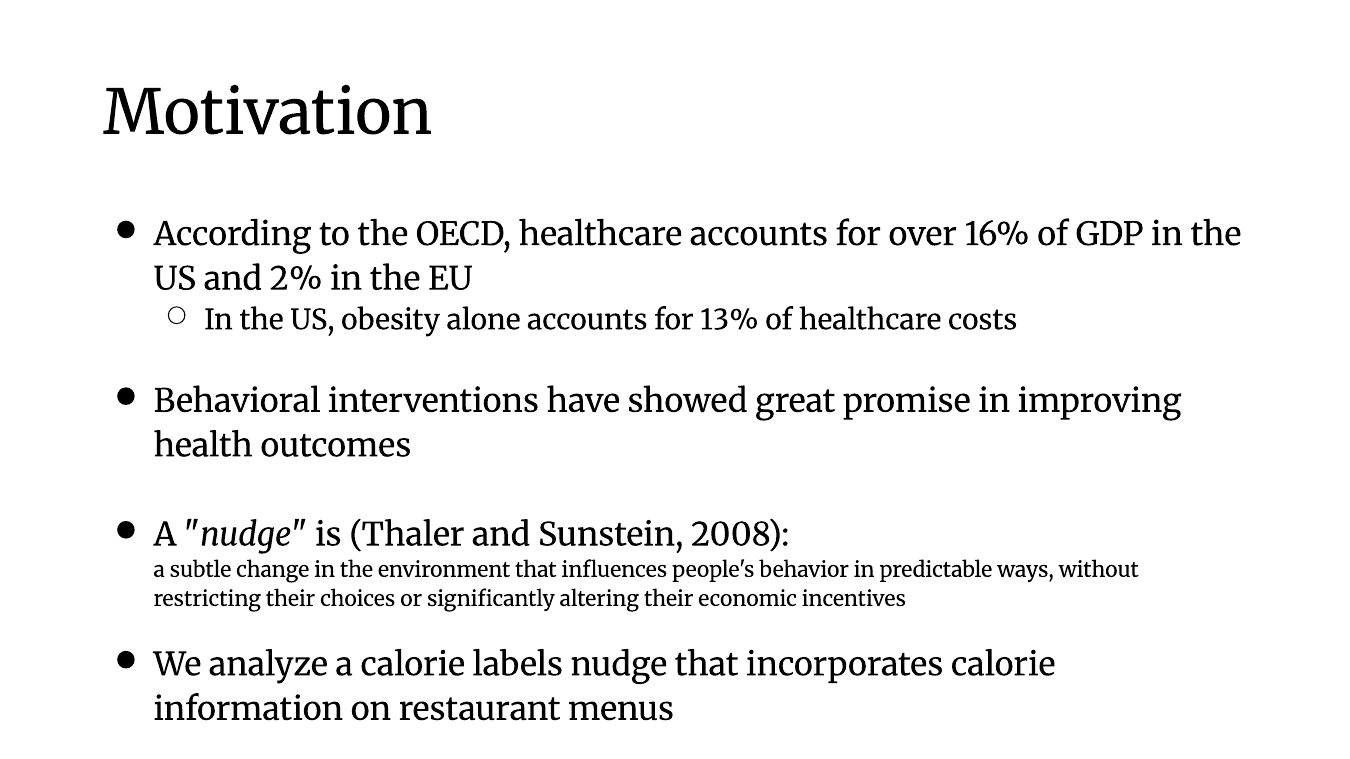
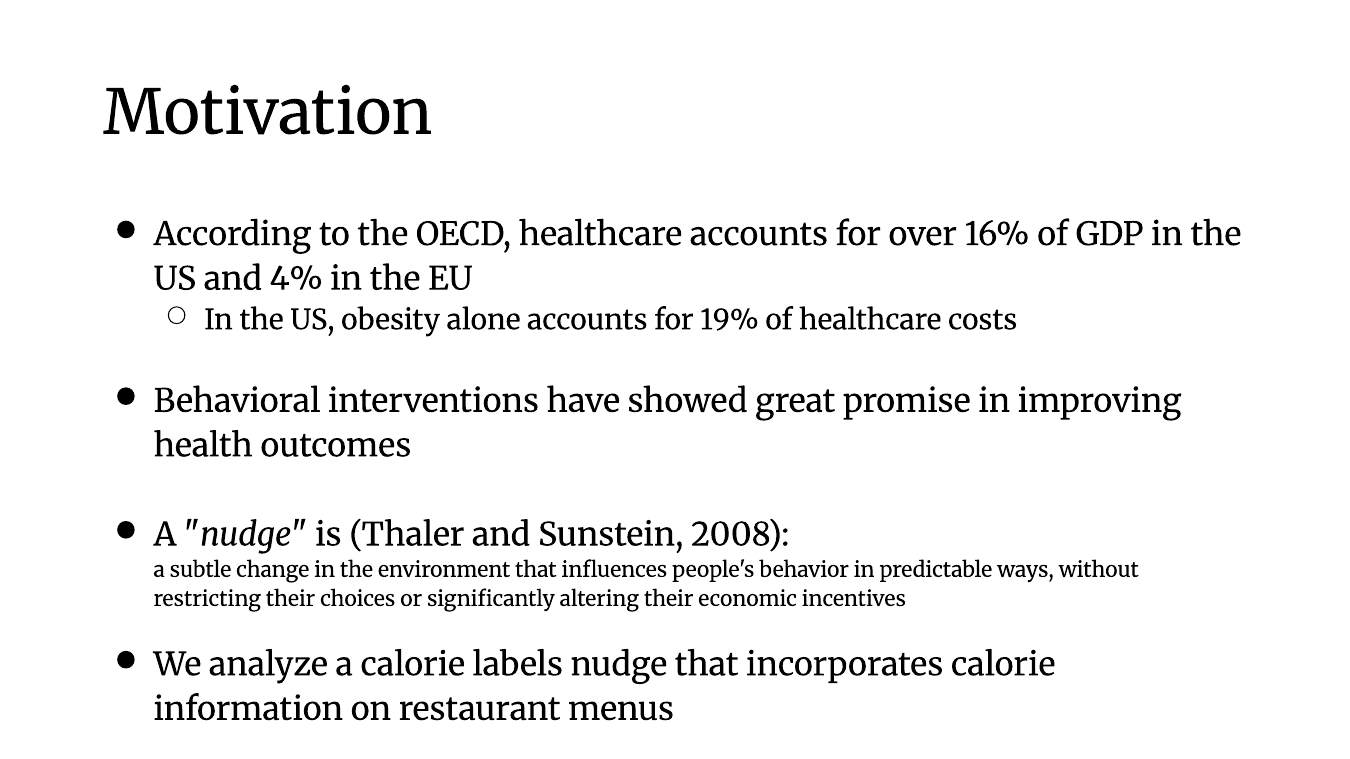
2%: 2% -> 4%
13%: 13% -> 19%
